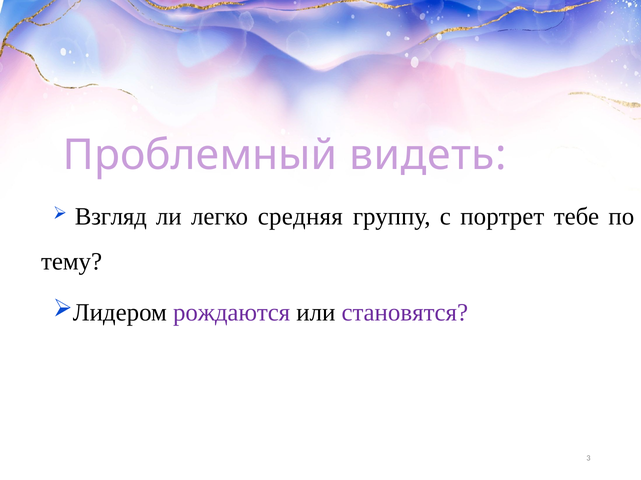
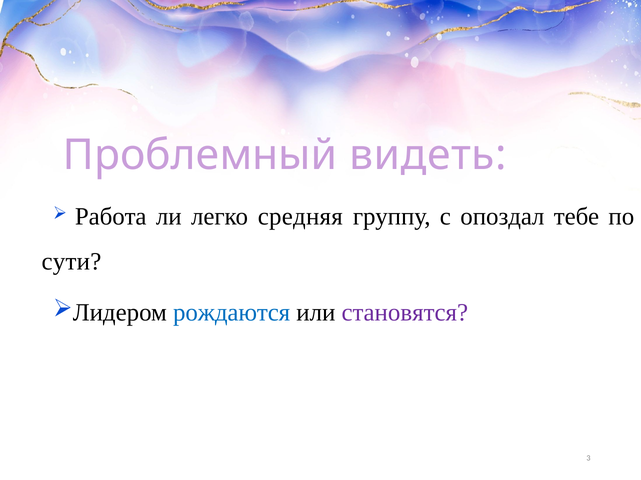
Взгляд: Взгляд -> Работа
портрет: портрет -> опоздал
тему: тему -> сути
рождаются colour: purple -> blue
